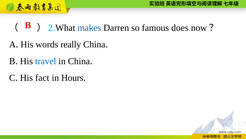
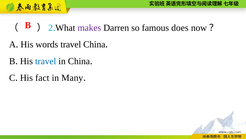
makes colour: blue -> purple
words really: really -> travel
Hours: Hours -> Many
